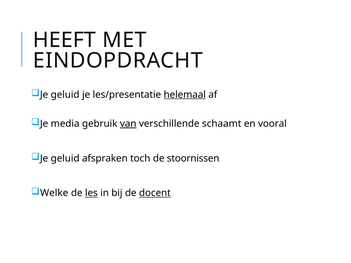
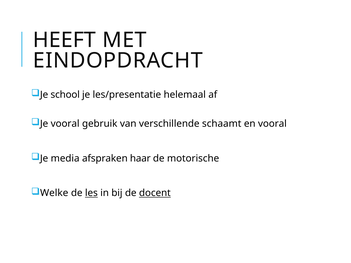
geluid at (65, 95): geluid -> school
helemaal underline: present -> none
Je media: media -> vooral
van underline: present -> none
geluid at (65, 158): geluid -> media
toch: toch -> haar
stoornissen: stoornissen -> motorische
